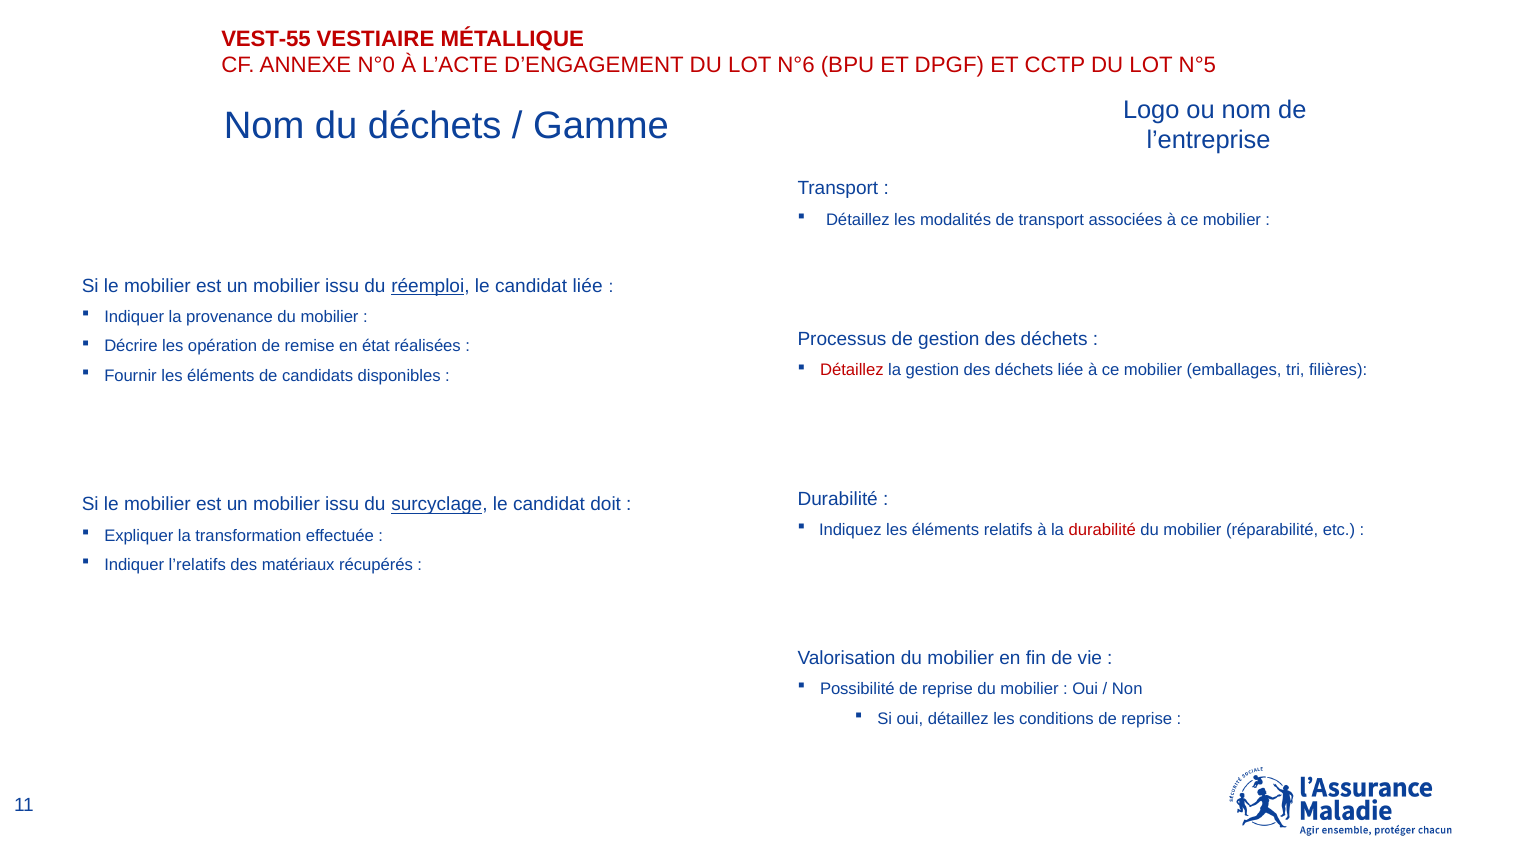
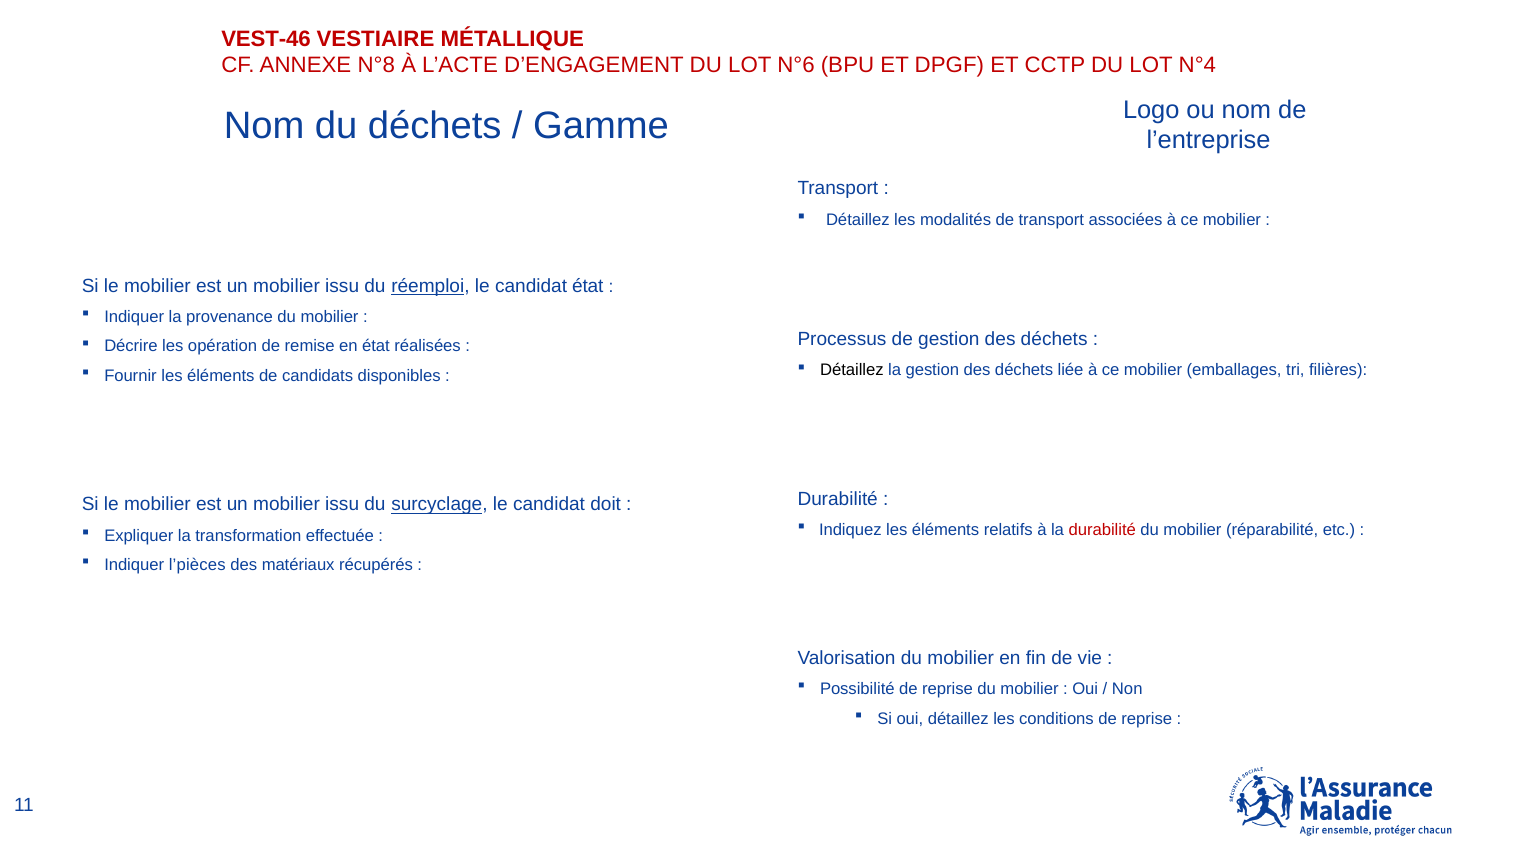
VEST-55: VEST-55 -> VEST-46
N°0: N°0 -> N°8
N°5: N°5 -> N°4
candidat liée: liée -> état
Détaillez at (852, 370) colour: red -> black
l’relatifs: l’relatifs -> l’pièces
